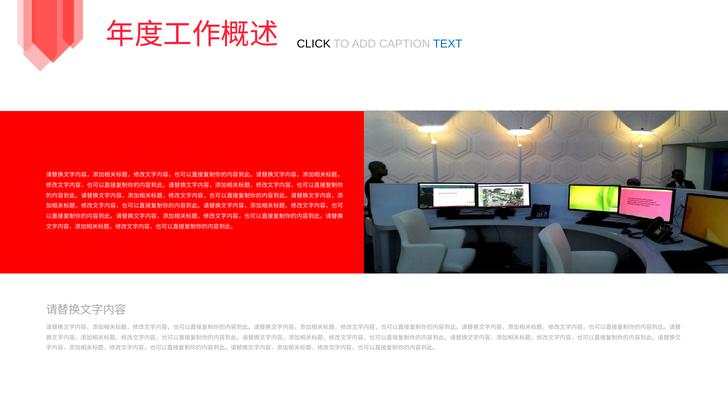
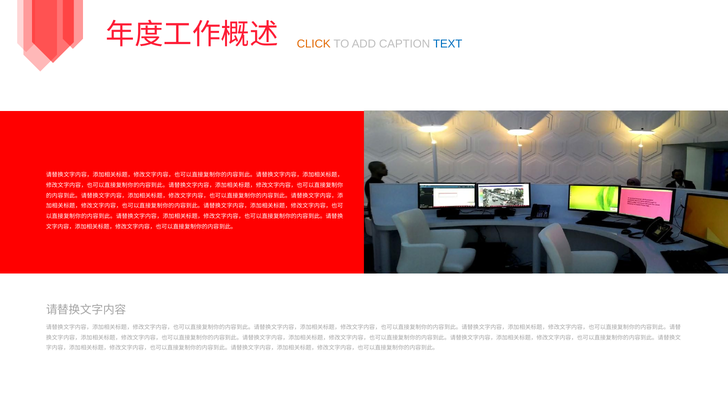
CLICK colour: black -> orange
